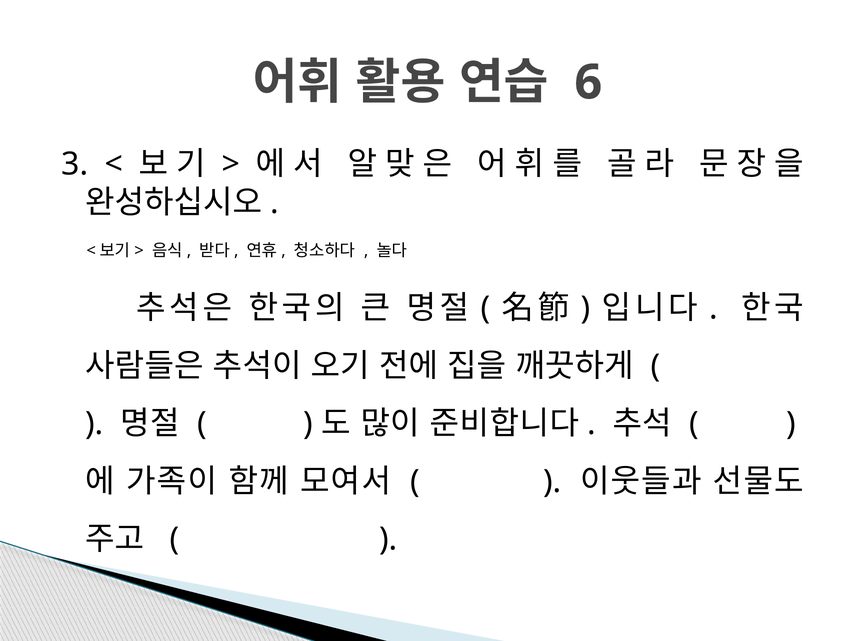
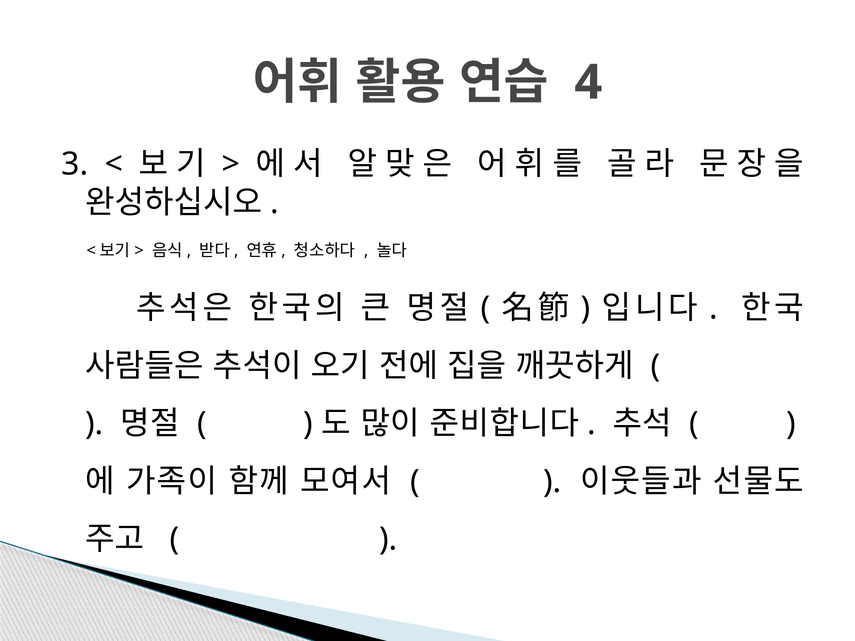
6: 6 -> 4
